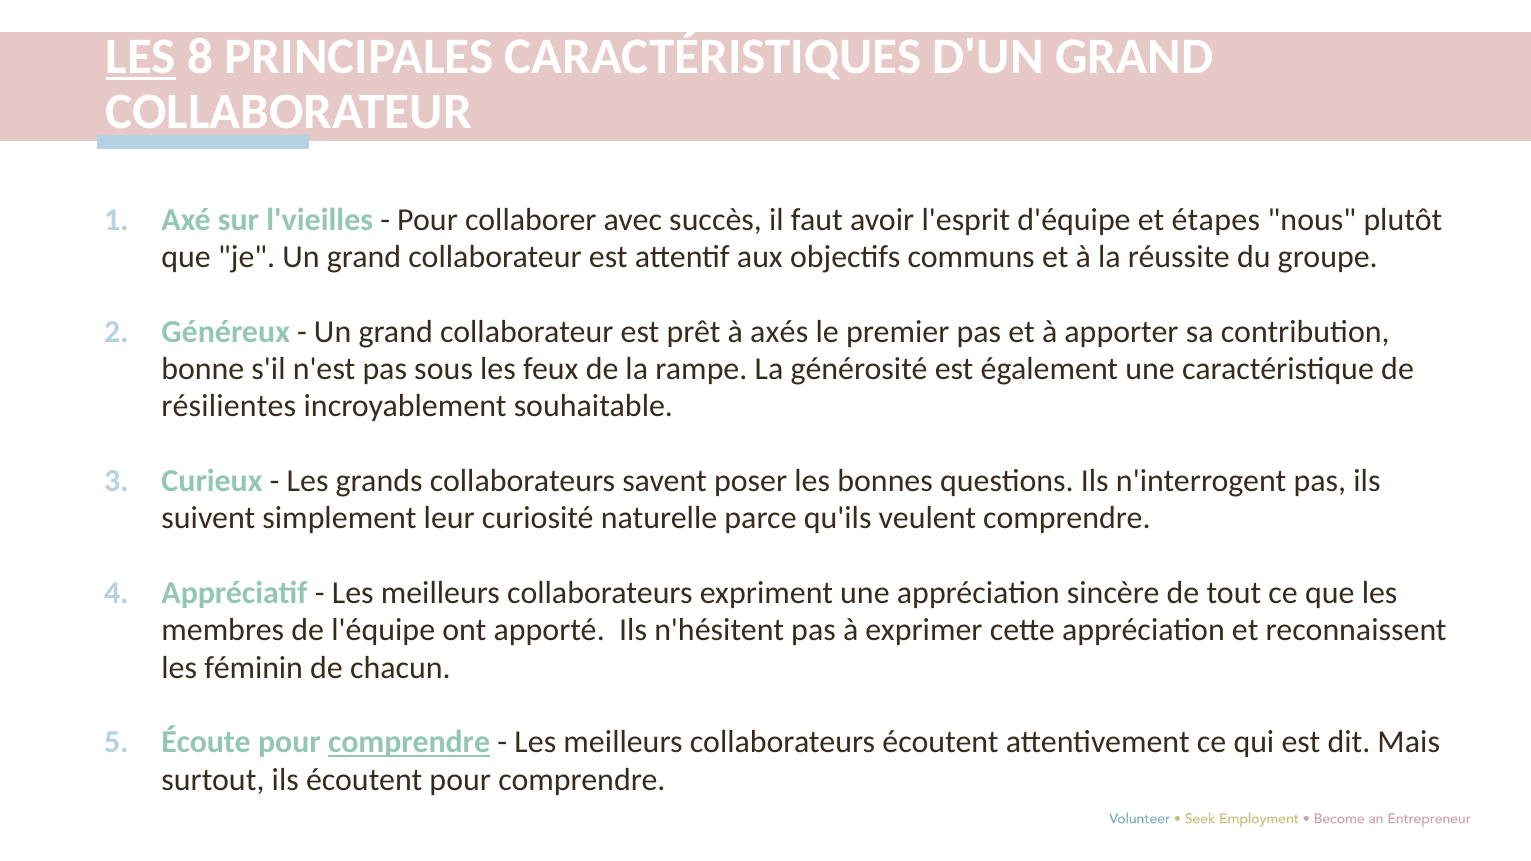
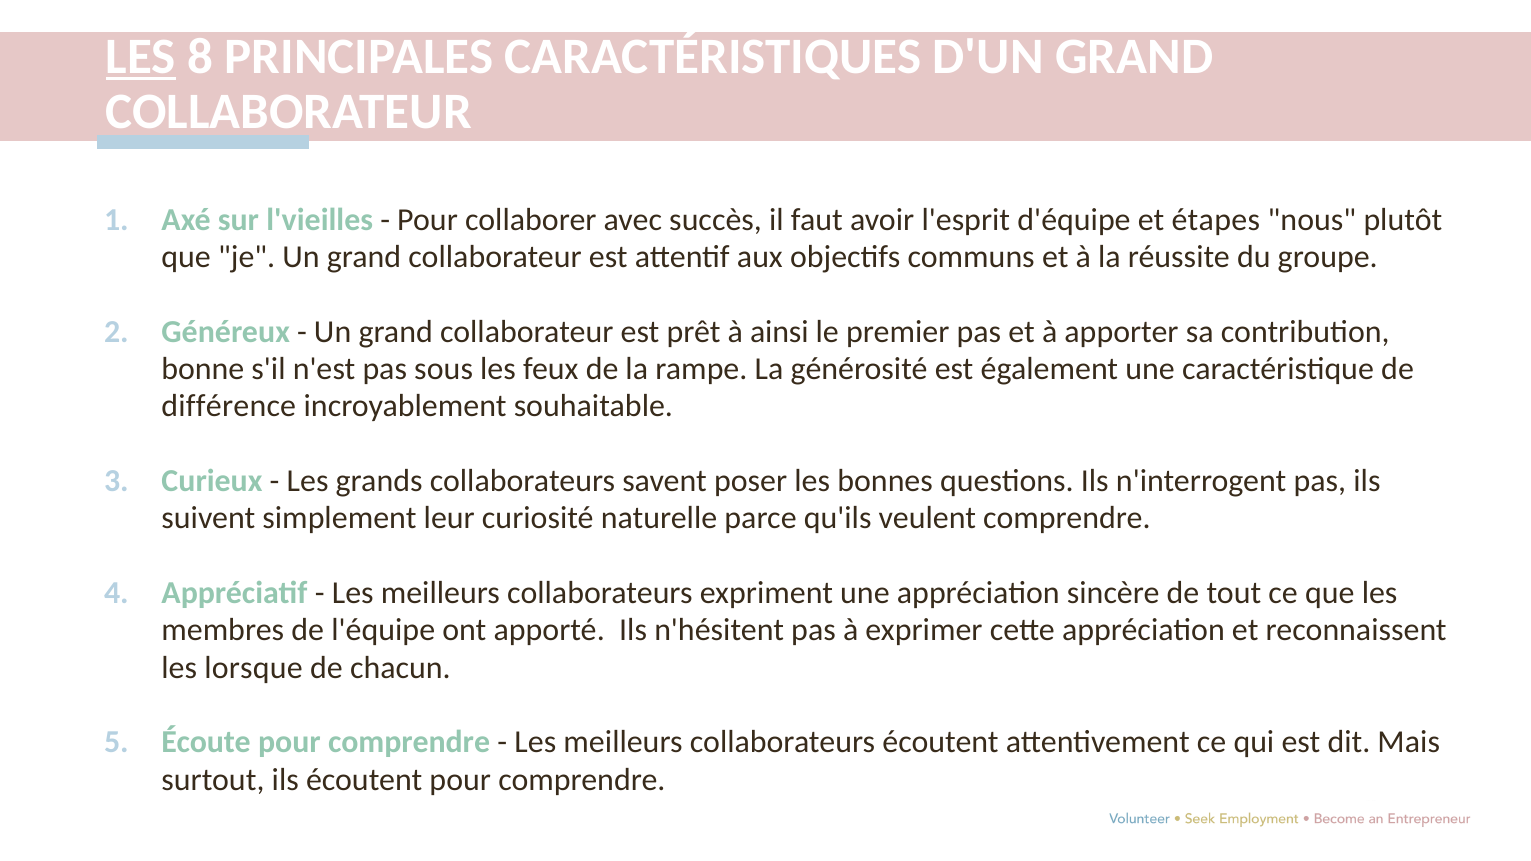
axés: axés -> ainsi
résilientes: résilientes -> différence
féminin: féminin -> lorsque
comprendre at (409, 743) underline: present -> none
